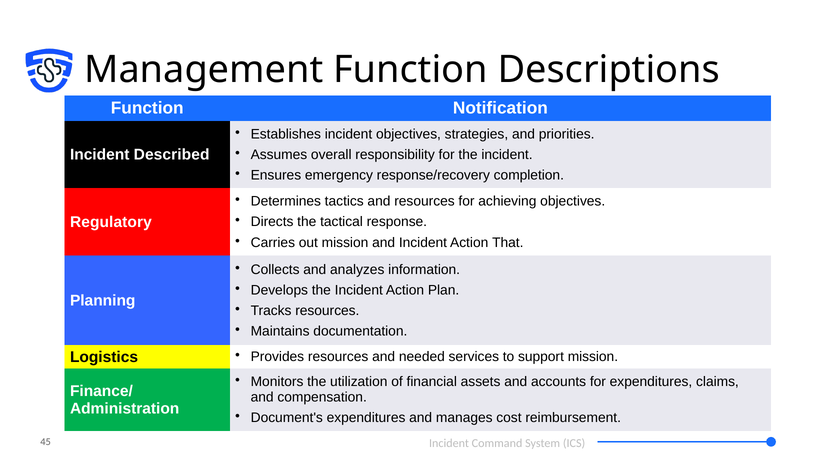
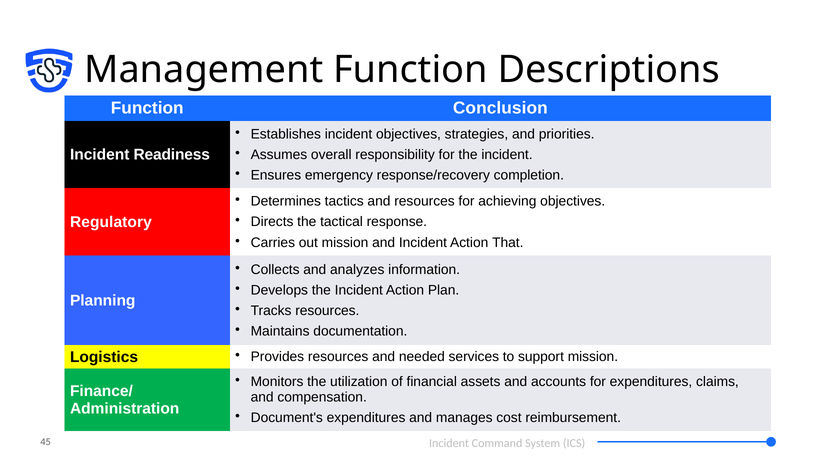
Notification: Notification -> Conclusion
Described: Described -> Readiness
